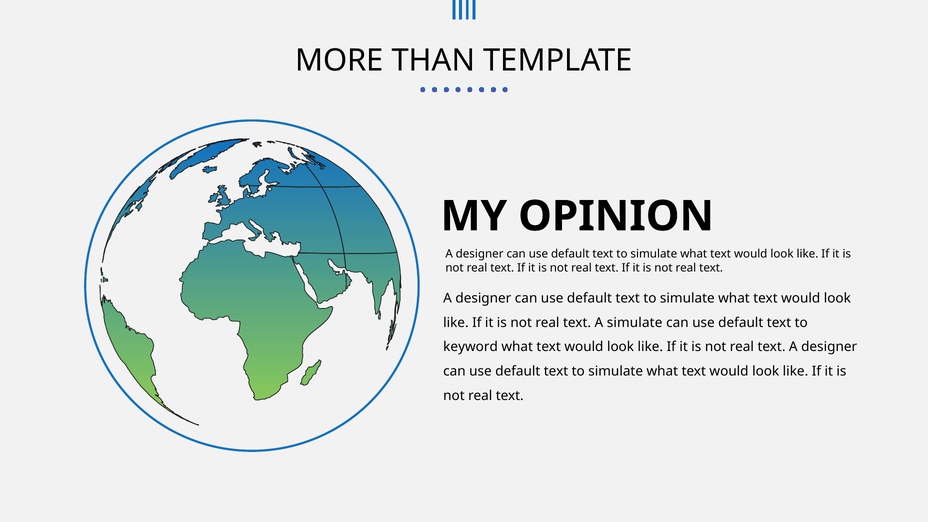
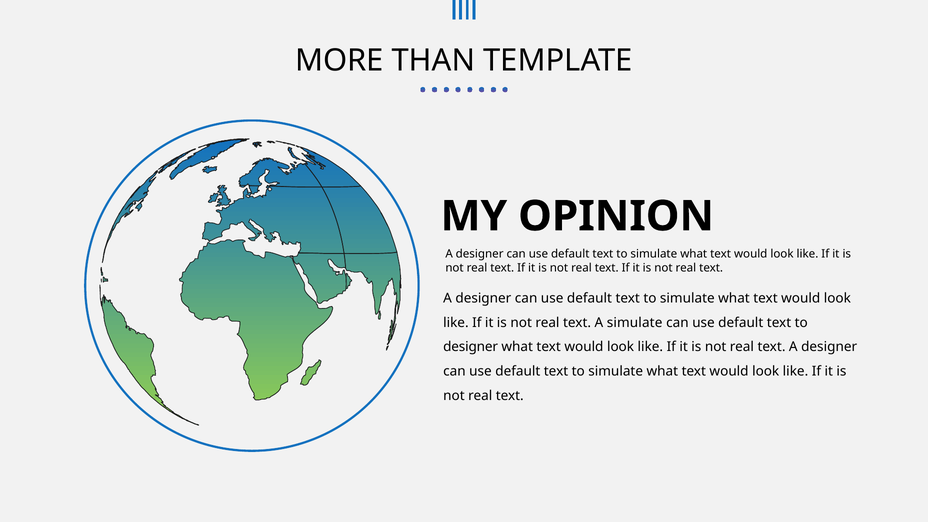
keyword at (471, 347): keyword -> designer
